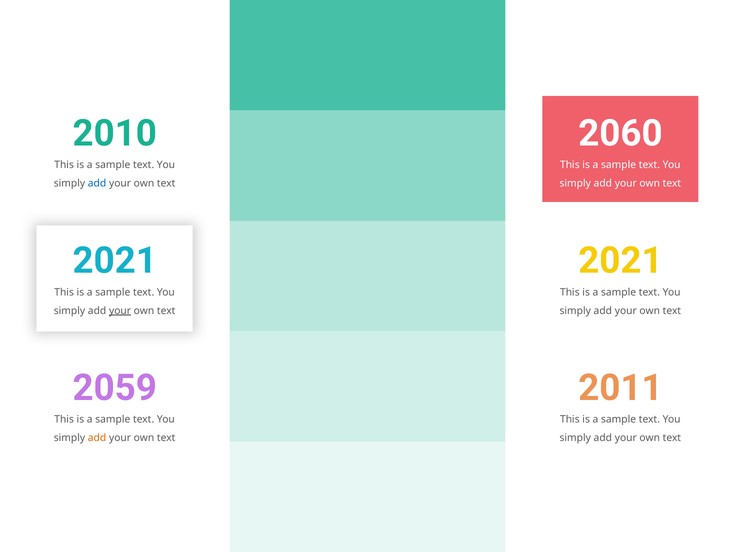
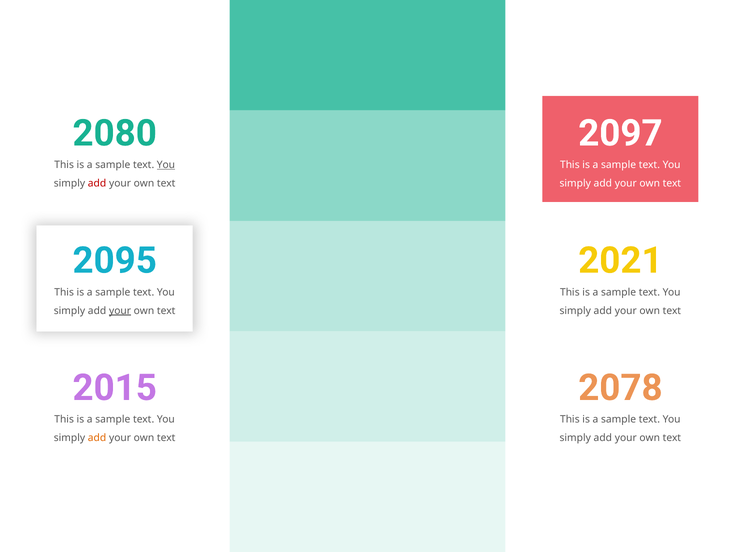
2010: 2010 -> 2080
2060: 2060 -> 2097
You at (166, 165) underline: none -> present
add at (97, 183) colour: blue -> red
2021 at (115, 260): 2021 -> 2095
2059: 2059 -> 2015
2011: 2011 -> 2078
